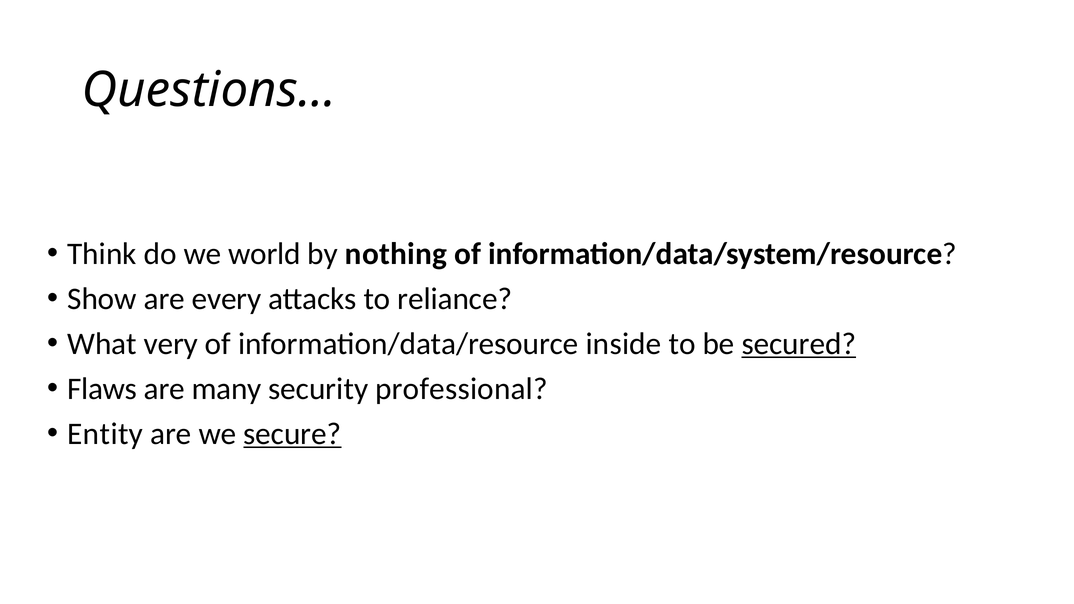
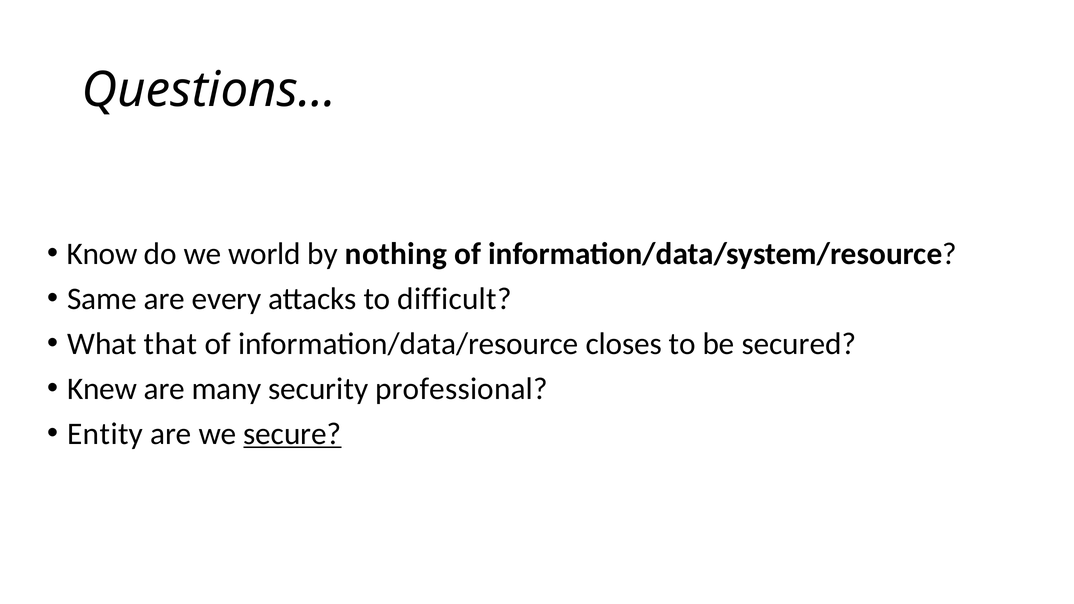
Think: Think -> Know
Show: Show -> Same
reliance: reliance -> difficult
very: very -> that
inside: inside -> closes
secured underline: present -> none
Flaws: Flaws -> Knew
